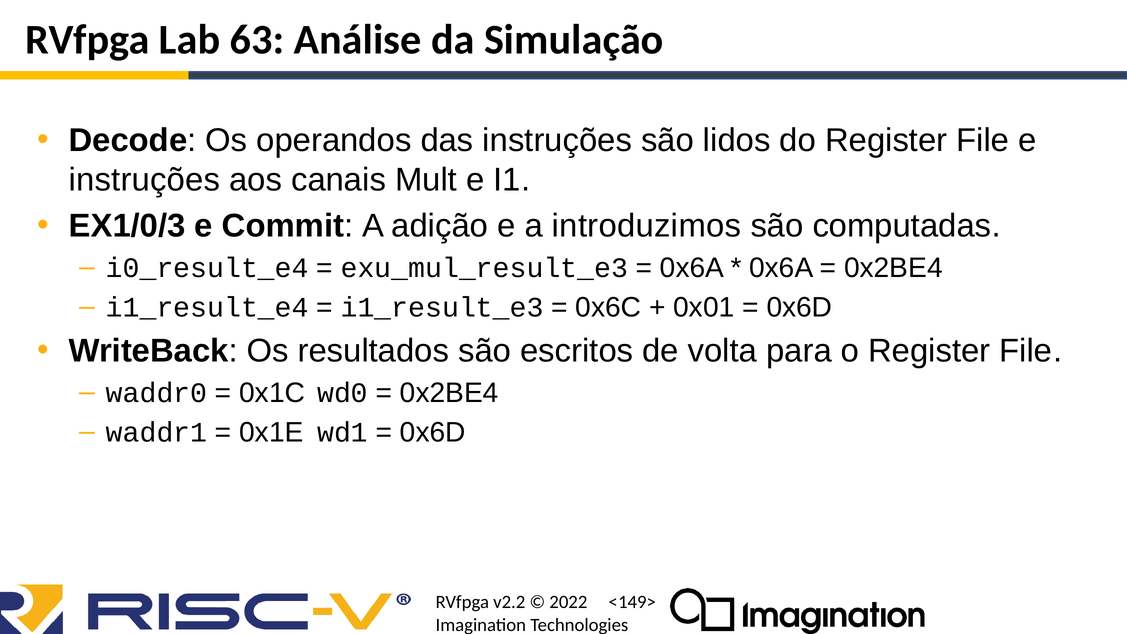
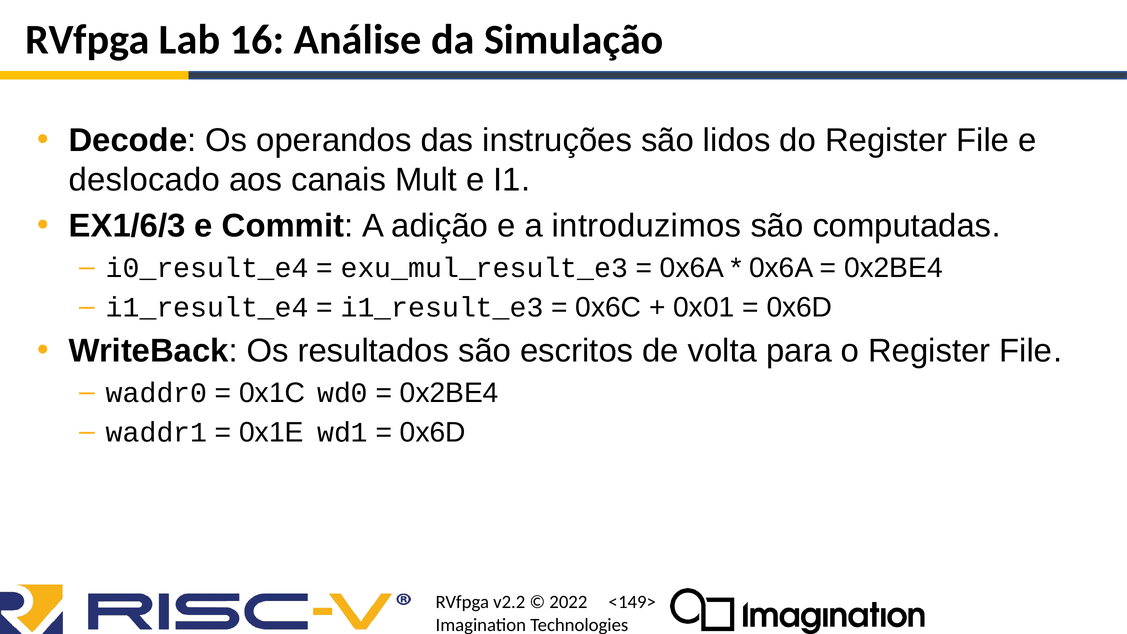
63: 63 -> 16
instruções at (144, 180): instruções -> deslocado
EX1/0/3: EX1/0/3 -> EX1/6/3
